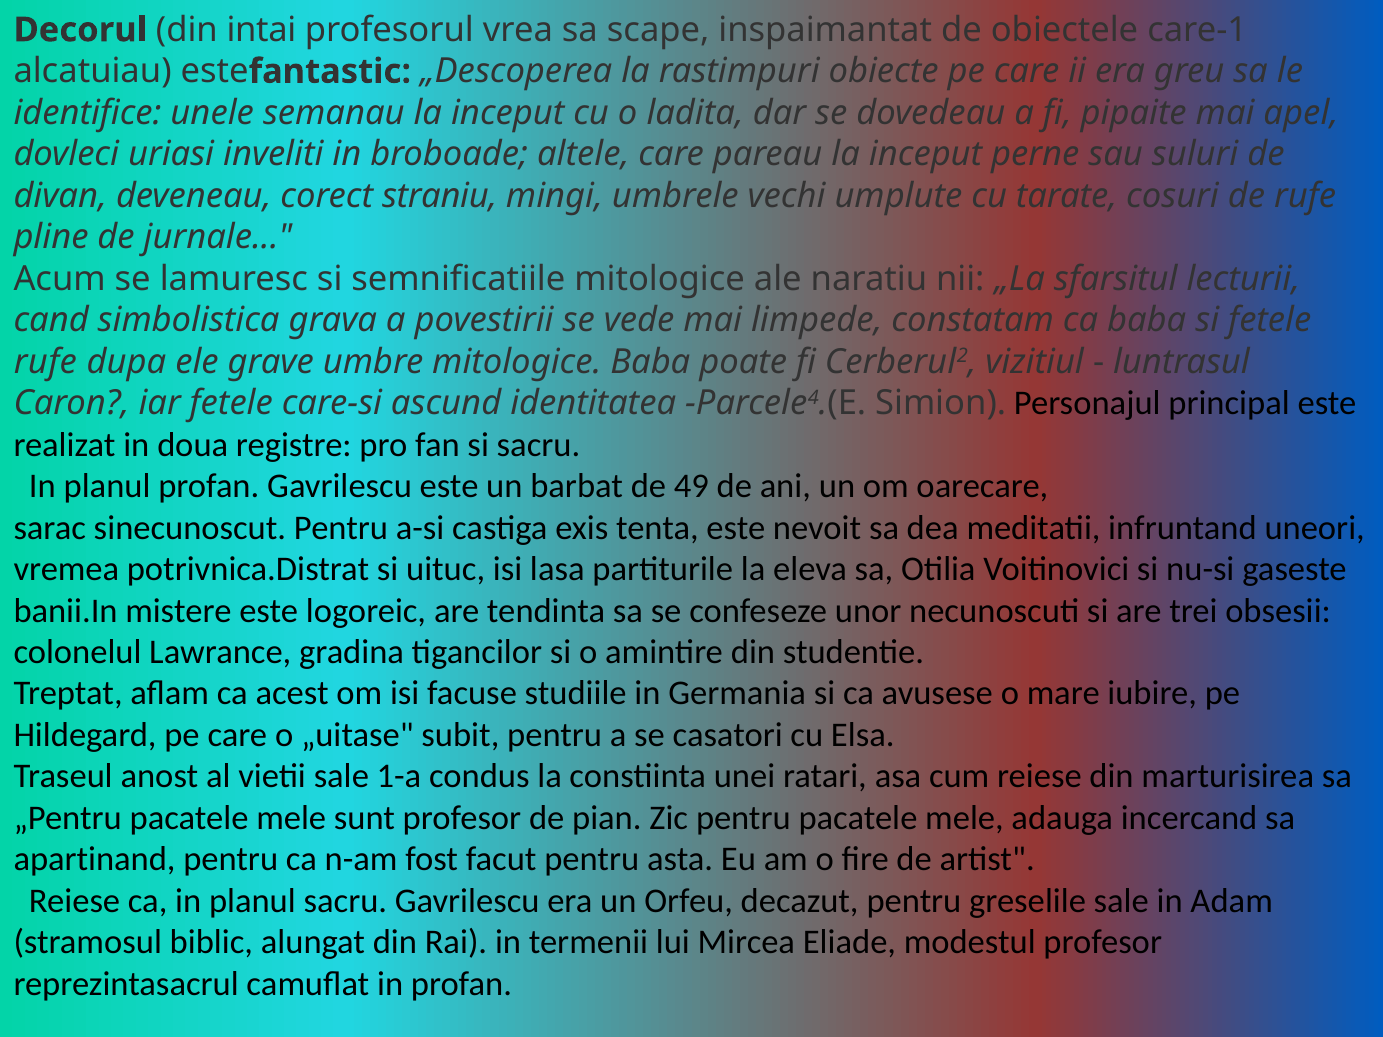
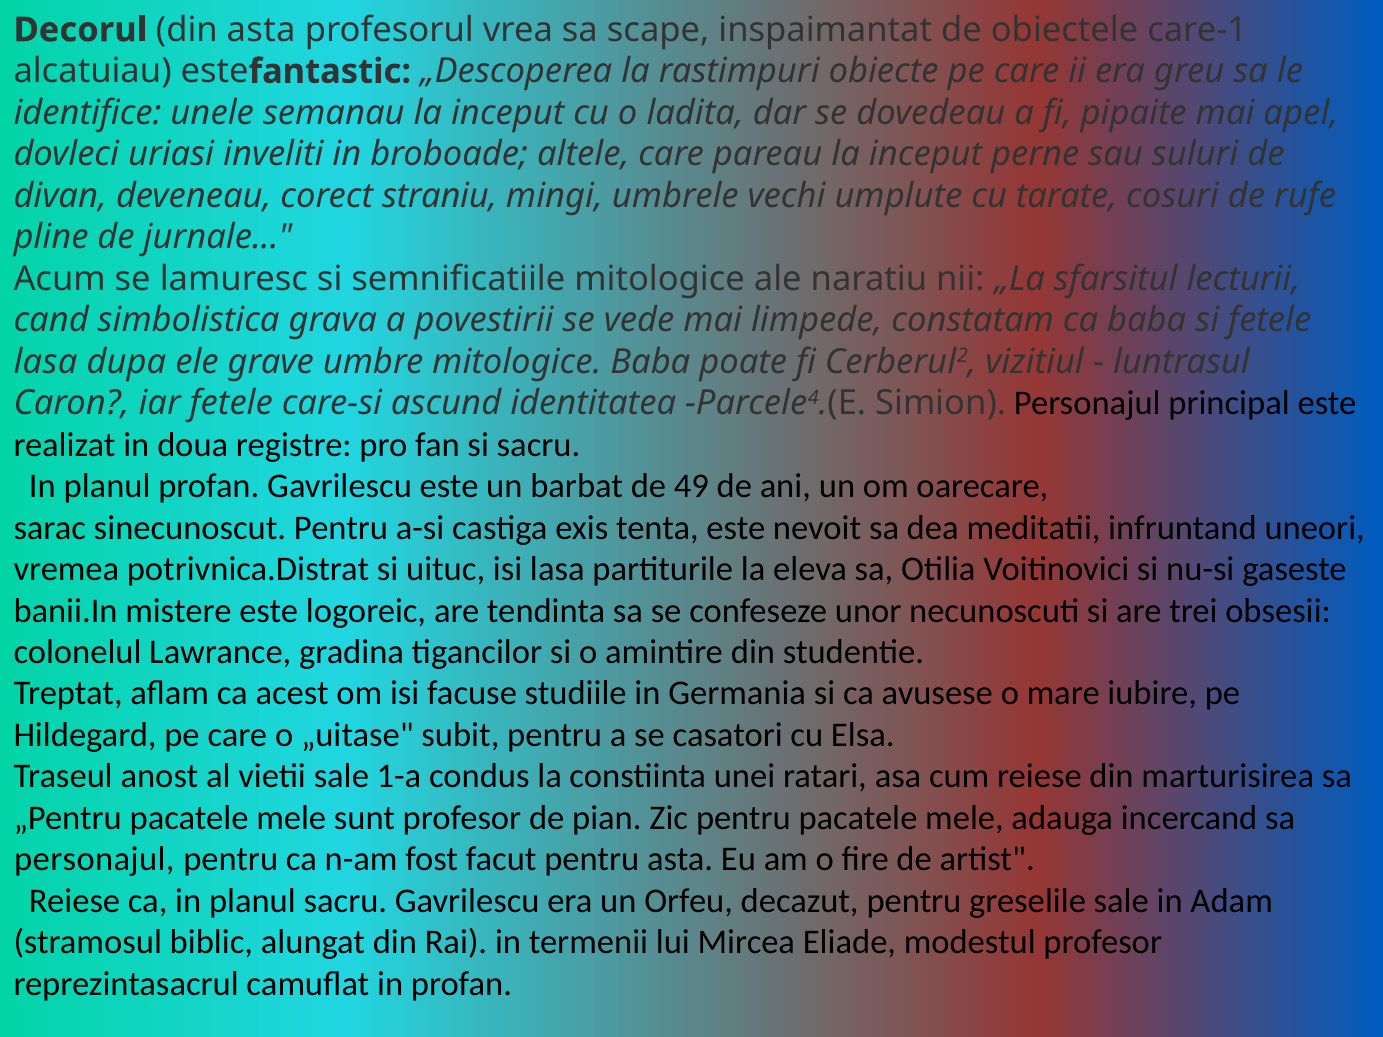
din intai: intai -> asta
rufe at (45, 362): rufe -> lasa
apartinand at (95, 860): apartinand -> personajul
